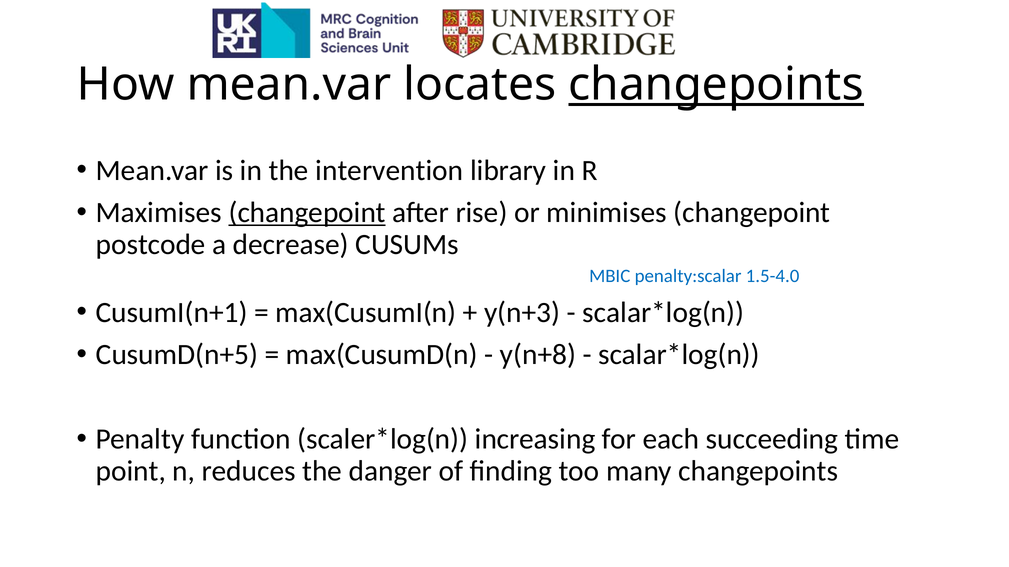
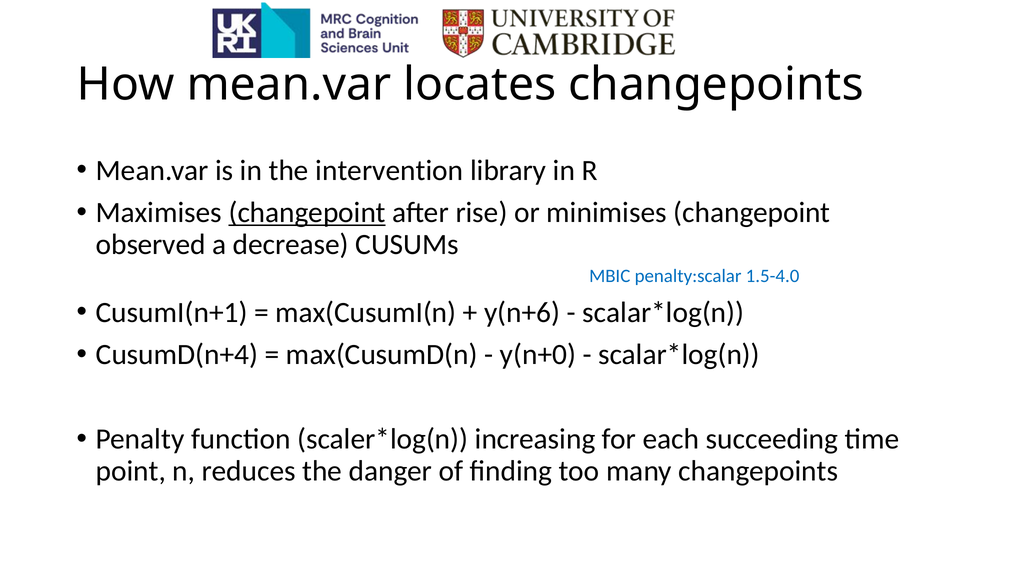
changepoints at (716, 85) underline: present -> none
postcode: postcode -> observed
y(n+3: y(n+3 -> y(n+6
CusumD(n+5: CusumD(n+5 -> CusumD(n+4
y(n+8: y(n+8 -> y(n+0
